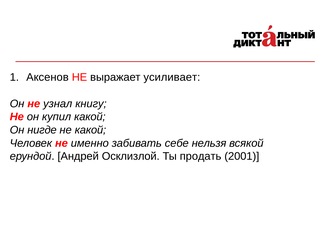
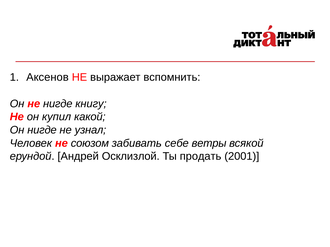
усиливает: усиливает -> вспомнить
не узнал: узнал -> нигде
не какой: какой -> узнал
именно: именно -> союзом
нельзя: нельзя -> ветры
